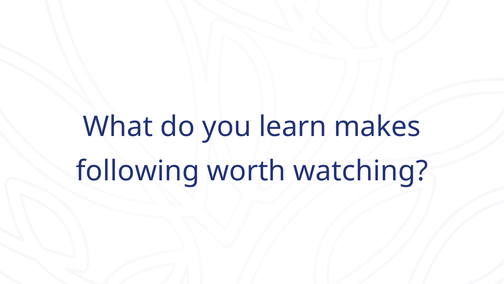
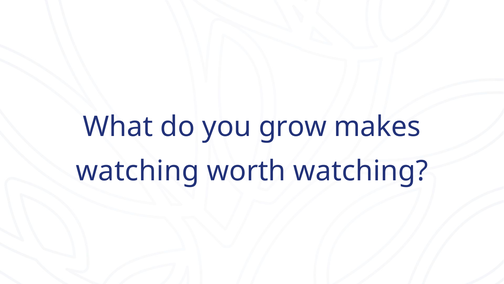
learn: learn -> grow
following at (138, 171): following -> watching
